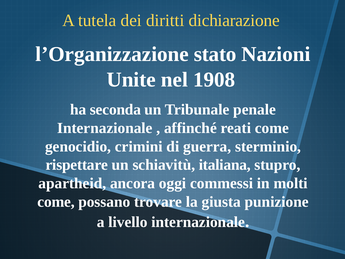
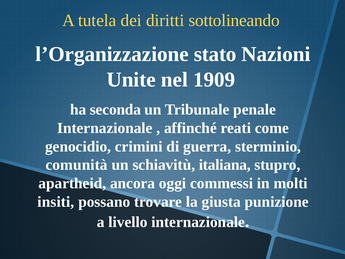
dichiarazione: dichiarazione -> sottolineando
1908: 1908 -> 1909
rispettare: rispettare -> comunità
come at (56, 202): come -> insiti
